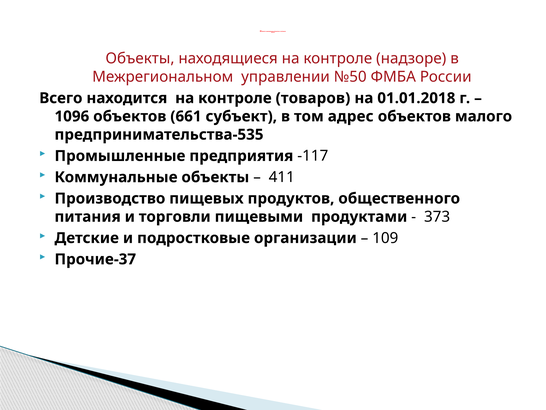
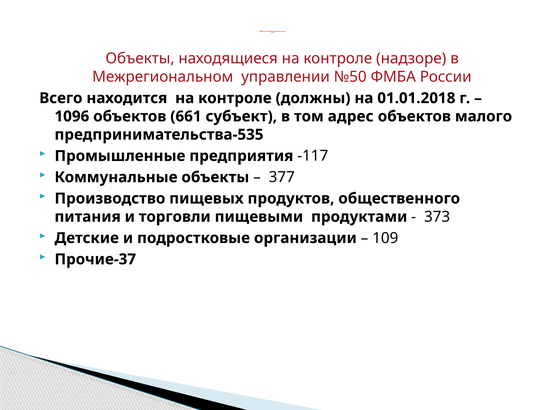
товаров: товаров -> должны
411: 411 -> 377
